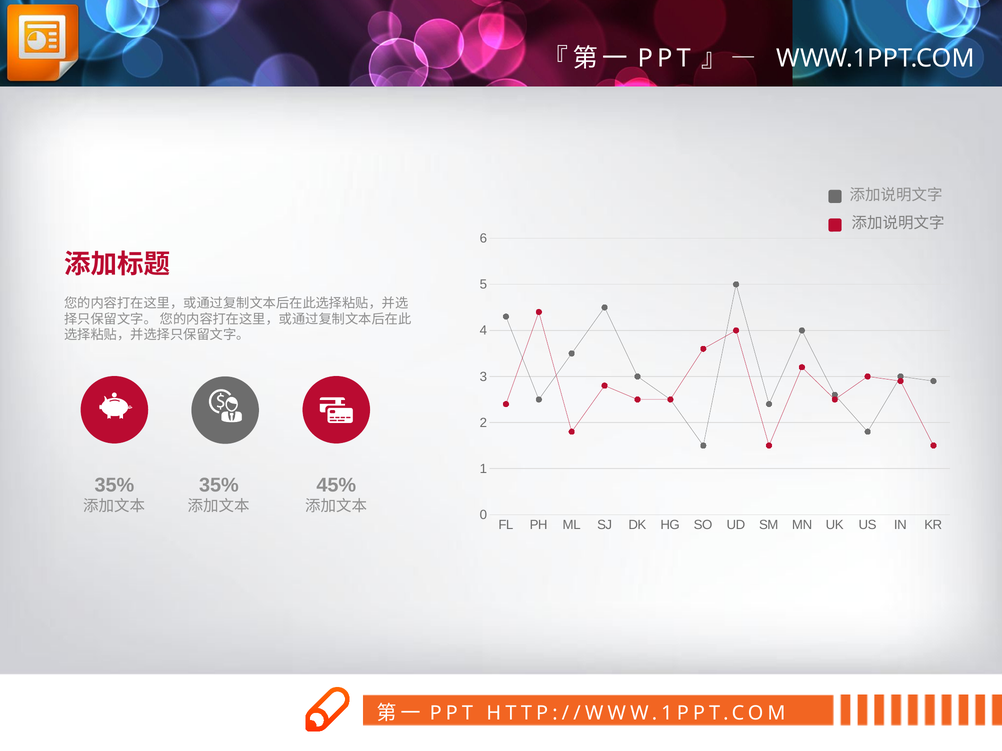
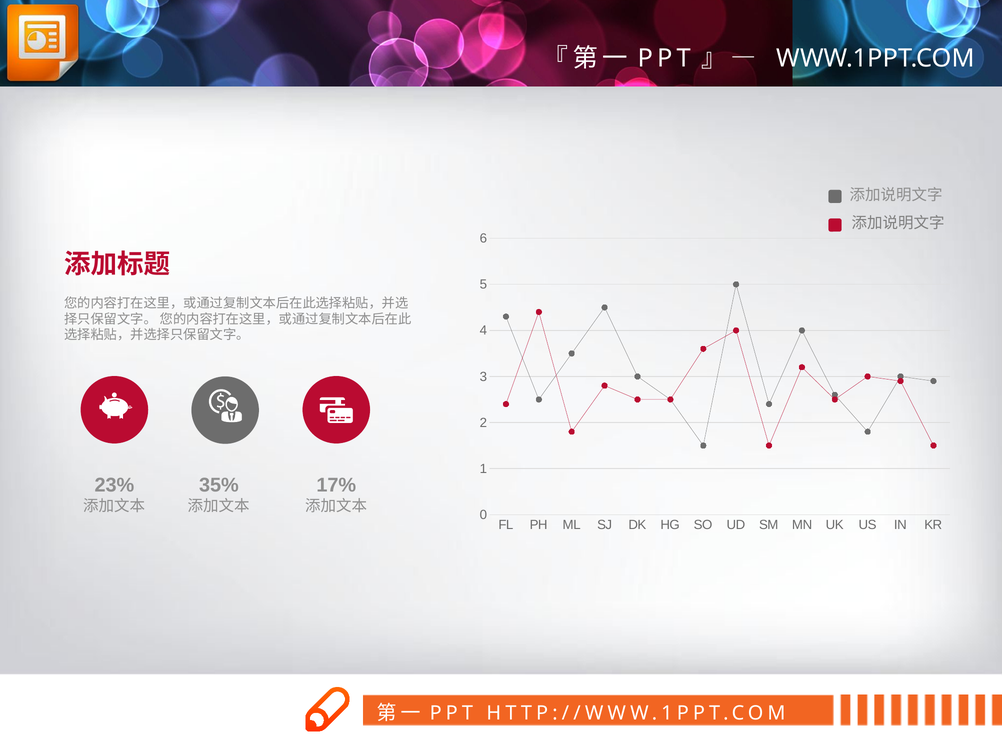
35% at (114, 485): 35% -> 23%
45%: 45% -> 17%
